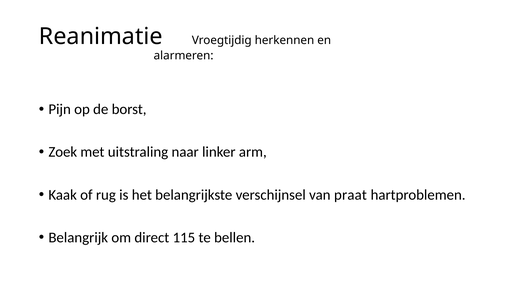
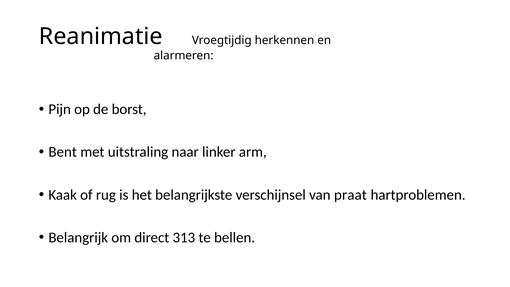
Zoek: Zoek -> Bent
115: 115 -> 313
